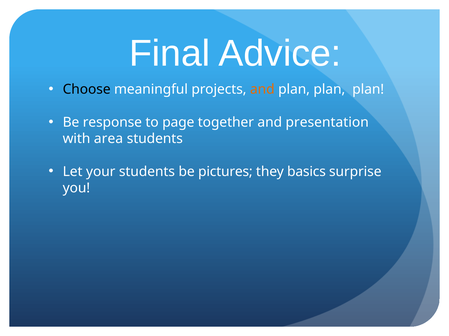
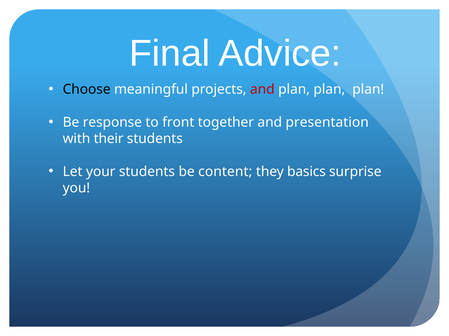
and at (262, 90) colour: orange -> red
page: page -> front
area: area -> their
pictures: pictures -> content
